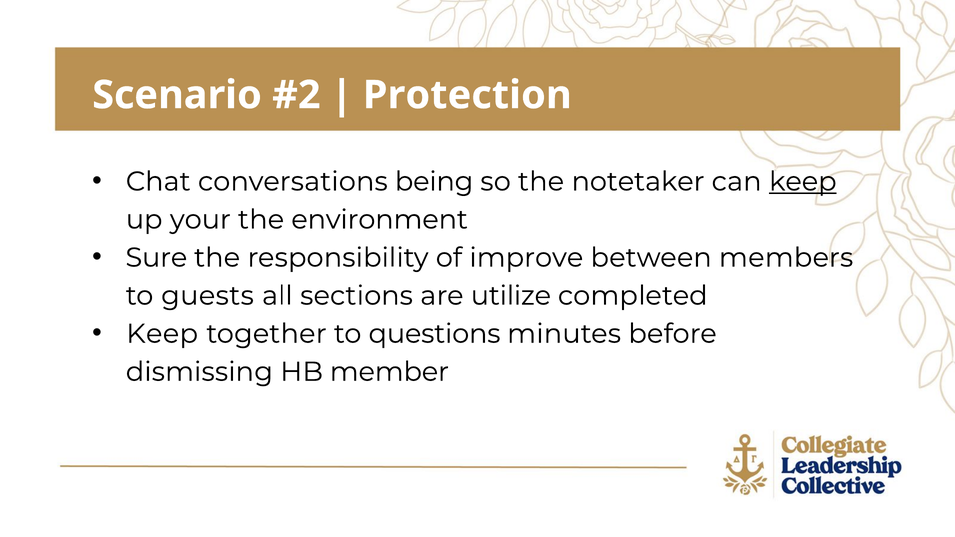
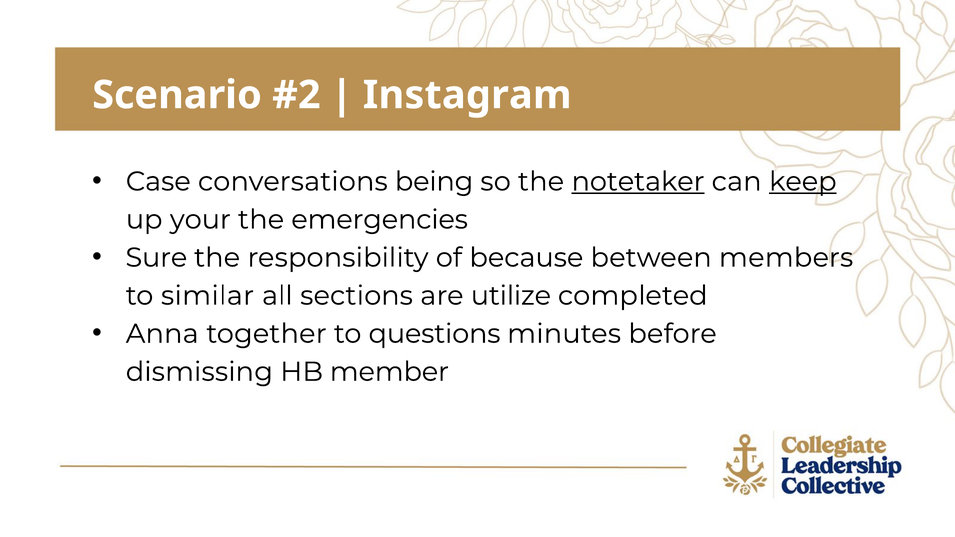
Protection: Protection -> Instagram
Chat: Chat -> Case
notetaker underline: none -> present
environment: environment -> emergencies
improve: improve -> because
guests: guests -> similar
Keep at (162, 334): Keep -> Anna
